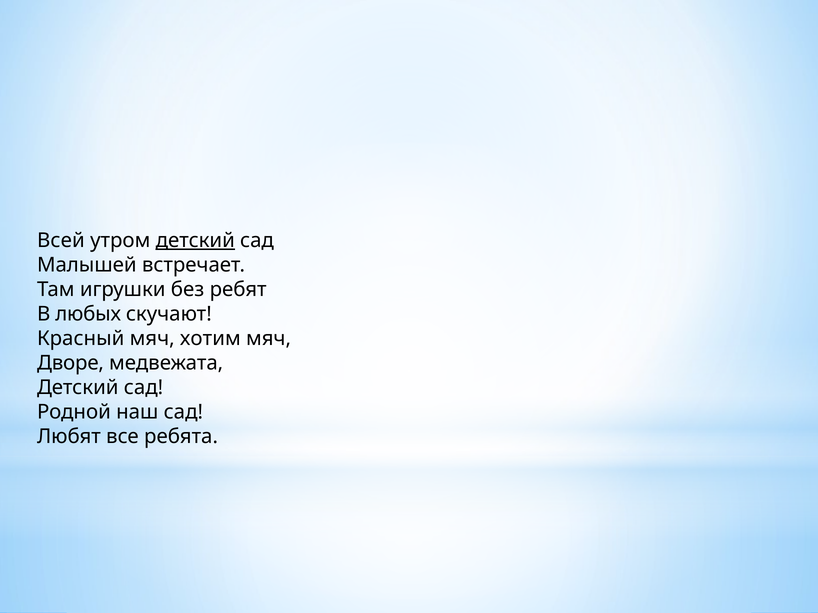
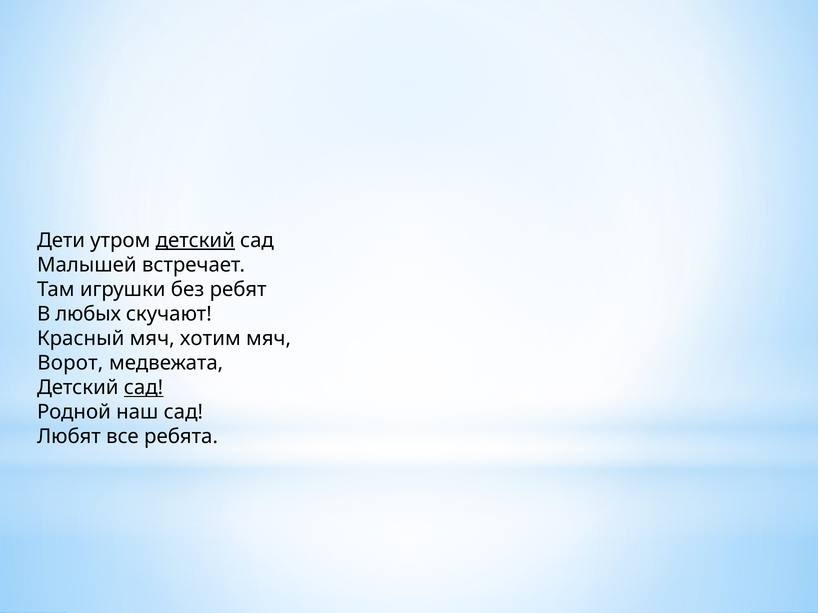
Всей: Всей -> Дети
Дворе: Дворе -> Ворот
сад at (144, 388) underline: none -> present
